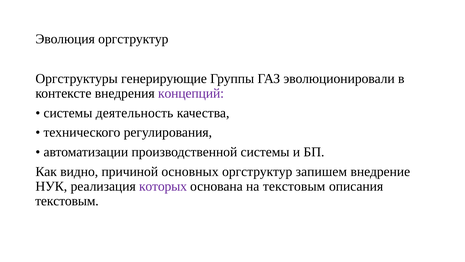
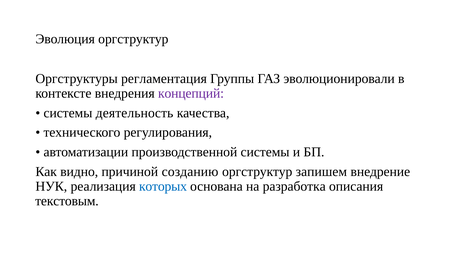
генерирующие: генерирующие -> регламентация
основных: основных -> созданию
которых colour: purple -> blue
на текстовым: текстовым -> разработка
